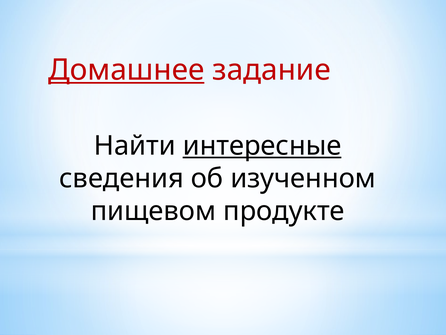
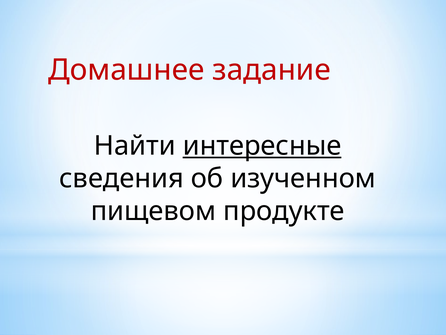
Домашнее underline: present -> none
